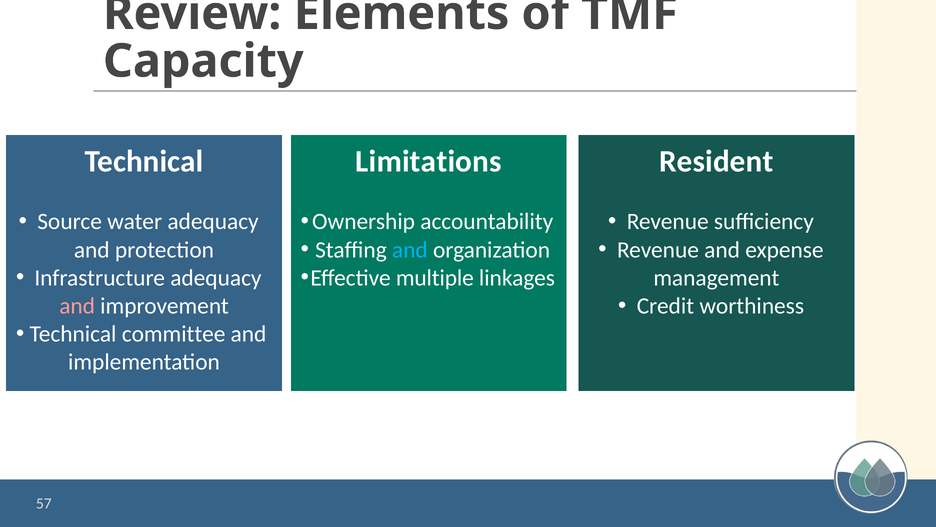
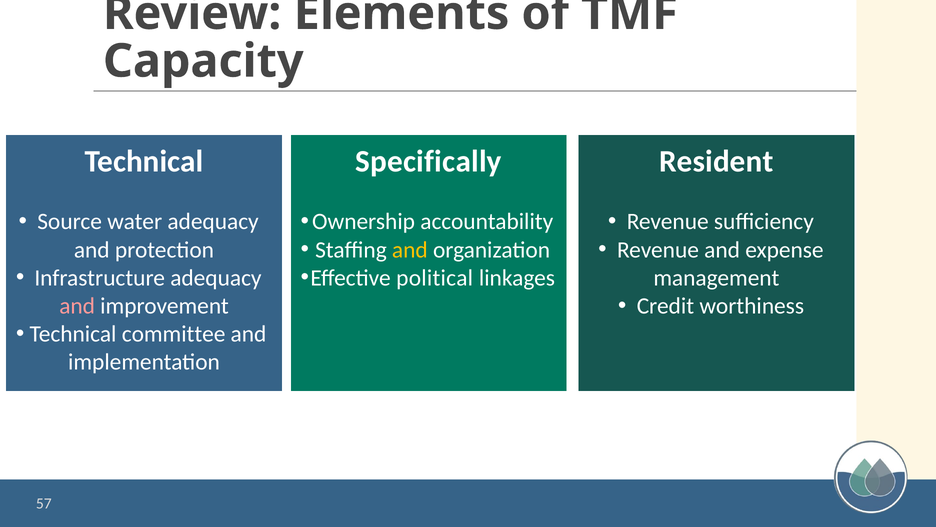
Limitations: Limitations -> Specifically
and at (410, 250) colour: light blue -> yellow
multiple: multiple -> political
